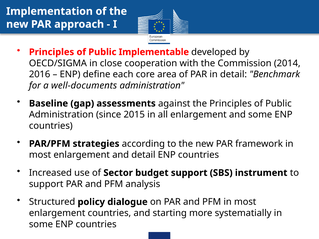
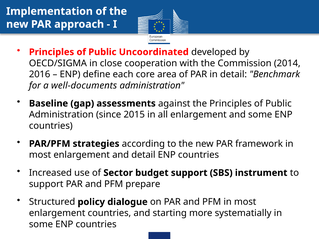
Implementable: Implementable -> Uncoordinated
analysis: analysis -> prepare
